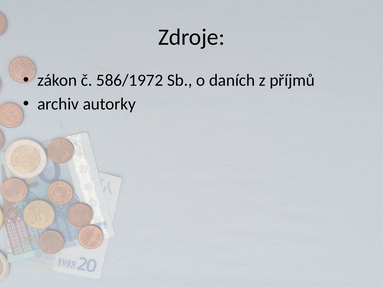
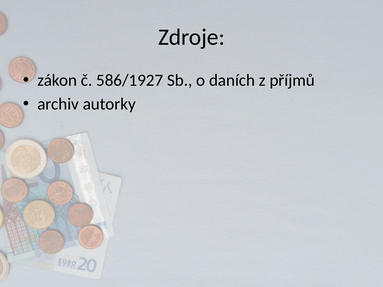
586/1972: 586/1972 -> 586/1927
